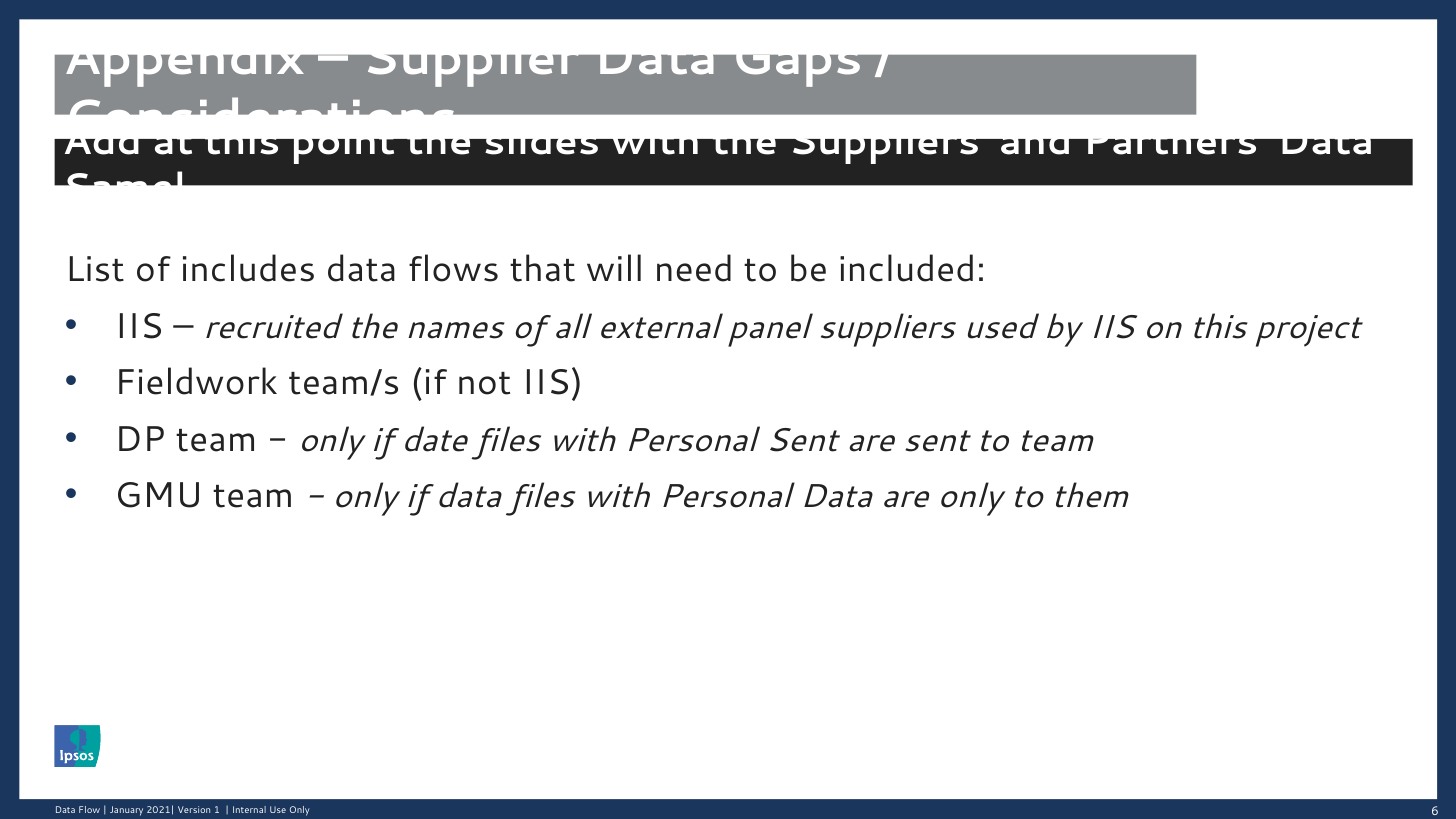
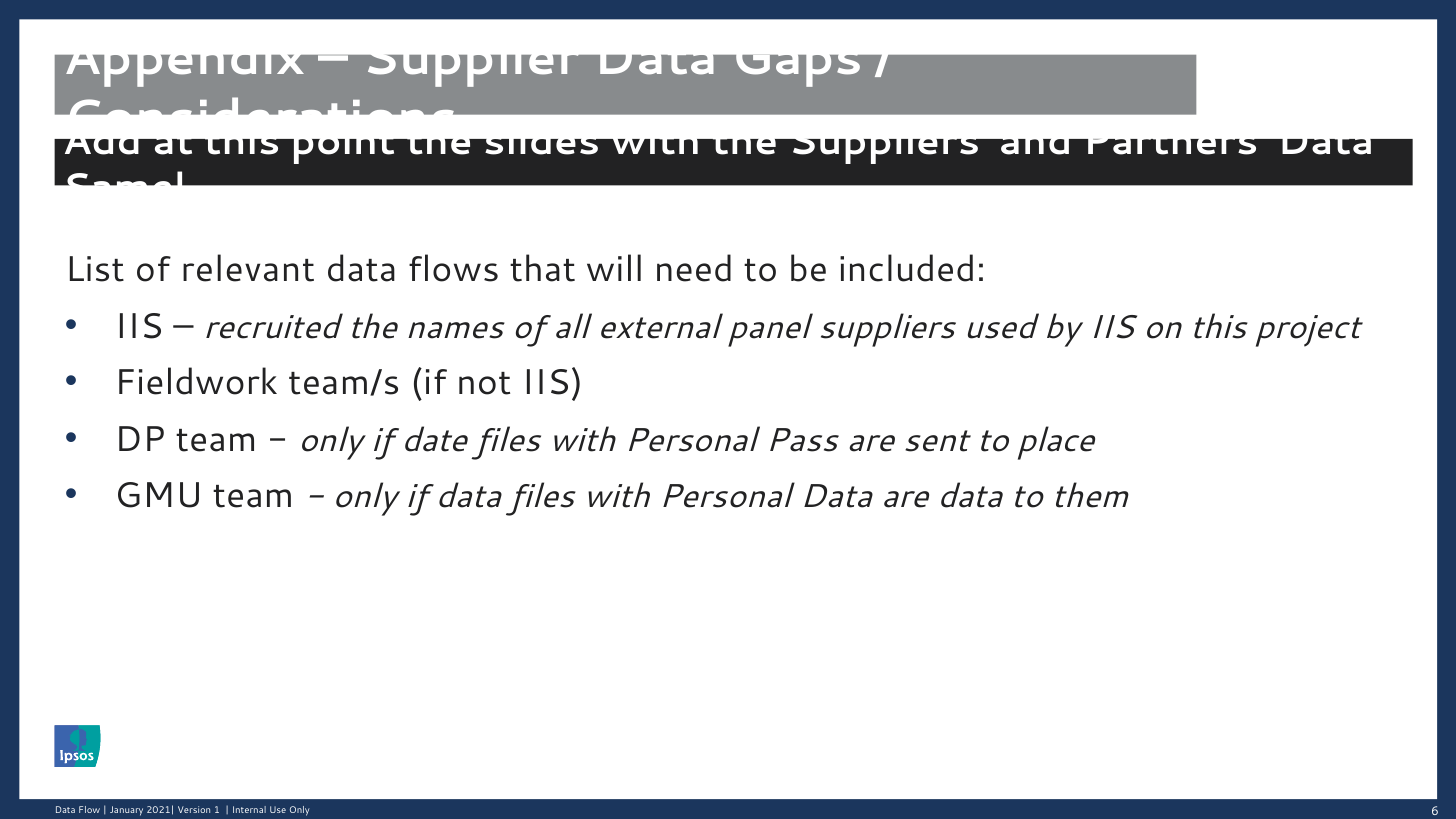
includes: includes -> relevant
Personal Sent: Sent -> Pass
to team: team -> place
are only: only -> data
